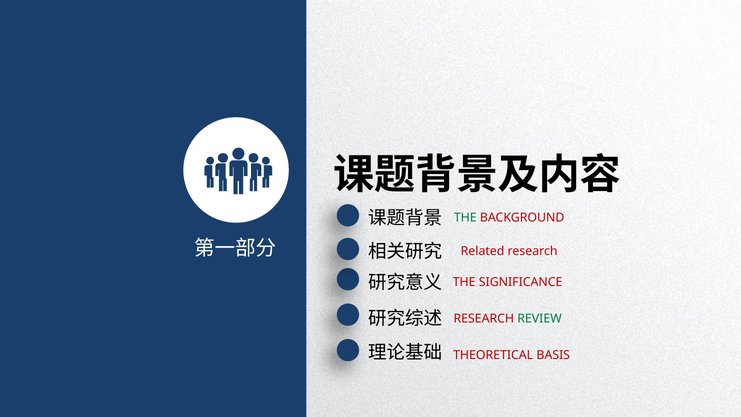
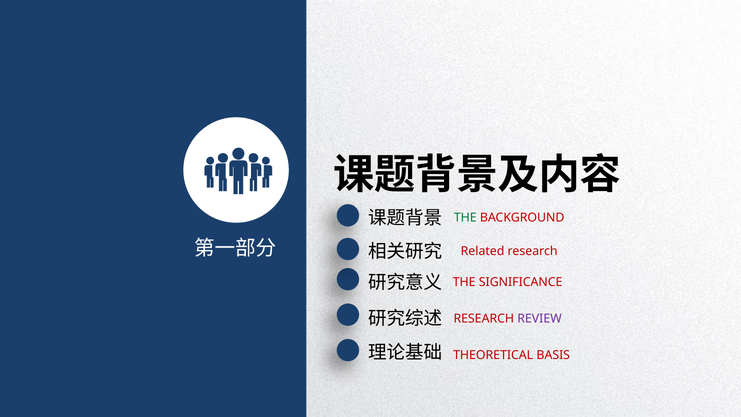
REVIEW colour: green -> purple
